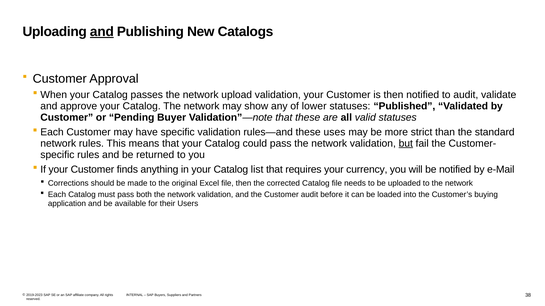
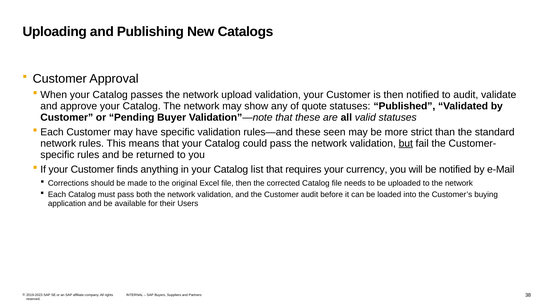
and at (102, 32) underline: present -> none
lower: lower -> quote
uses: uses -> seen
